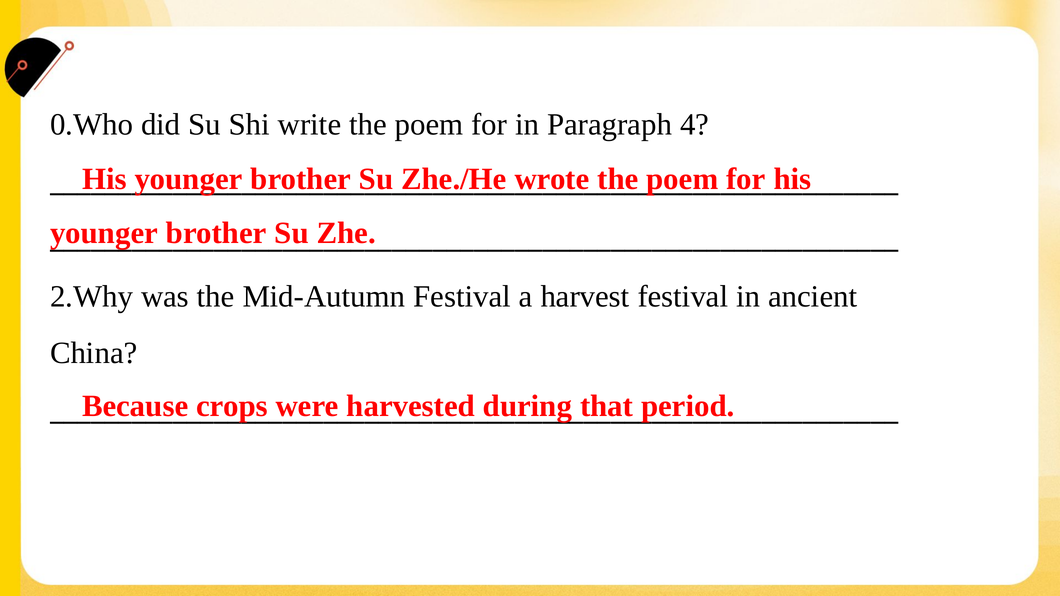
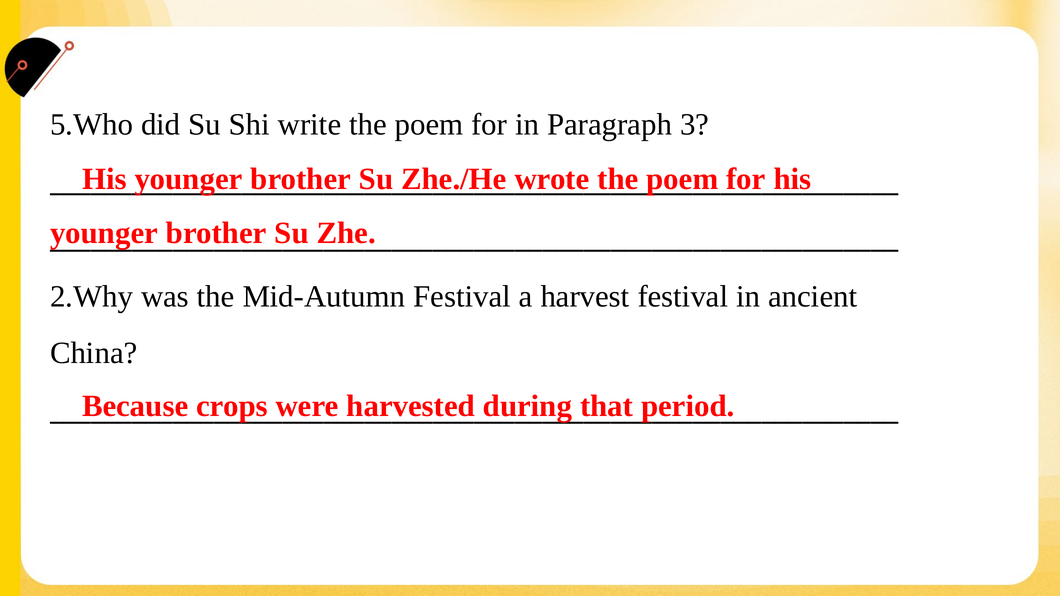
0.Who: 0.Who -> 5.Who
4: 4 -> 3
